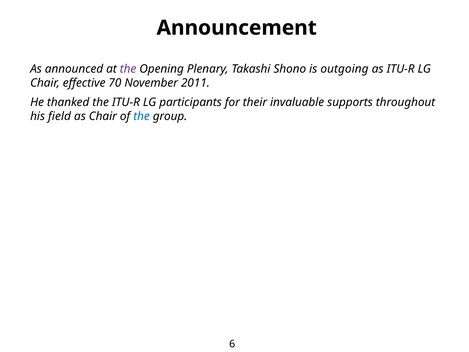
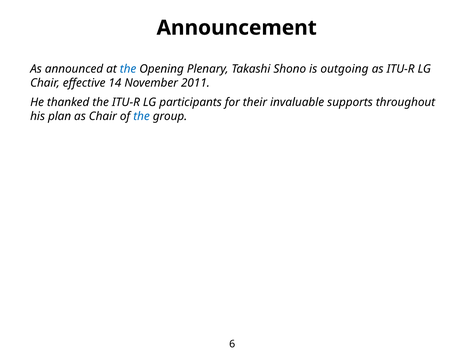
the at (128, 69) colour: purple -> blue
70: 70 -> 14
field: field -> plan
